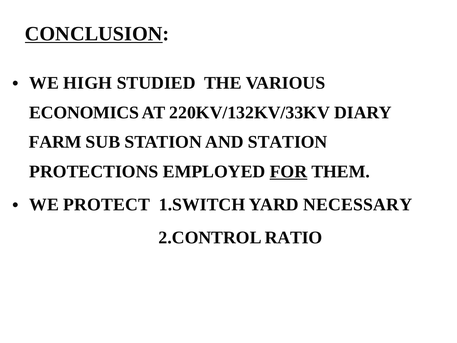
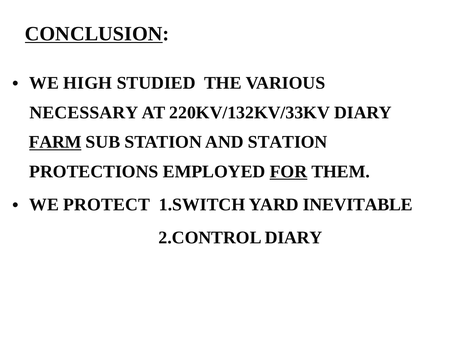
ECONOMICS: ECONOMICS -> NECESSARY
FARM underline: none -> present
NECESSARY: NECESSARY -> INEVITABLE
2.CONTROL RATIO: RATIO -> DIARY
